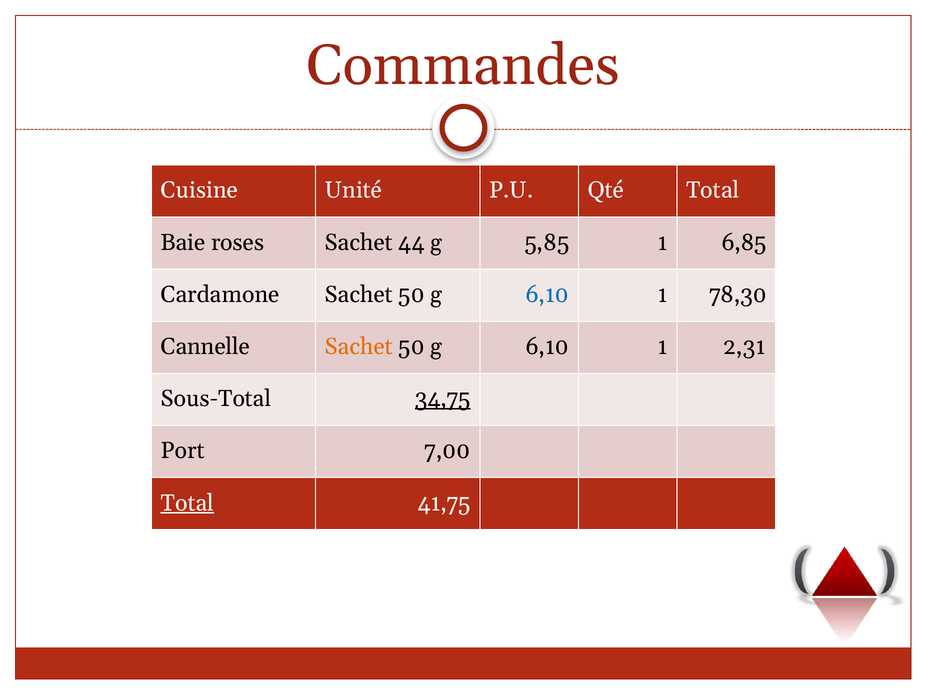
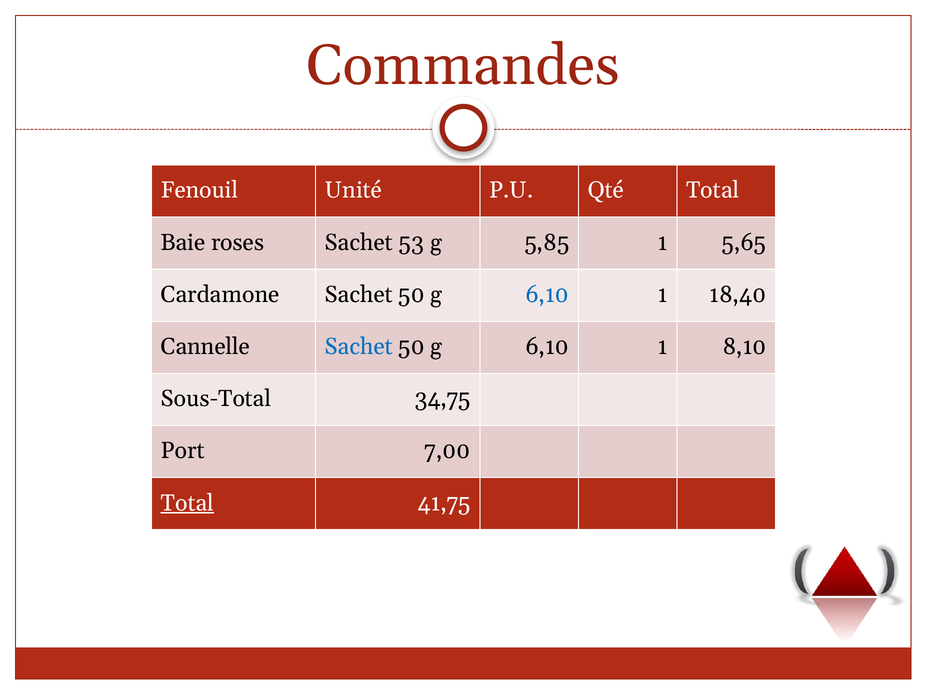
Cuisine: Cuisine -> Fenouil
44: 44 -> 53
6,85: 6,85 -> 5,65
78,30: 78,30 -> 18,40
Sachet at (359, 347) colour: orange -> blue
2,31: 2,31 -> 8,10
34,75 underline: present -> none
